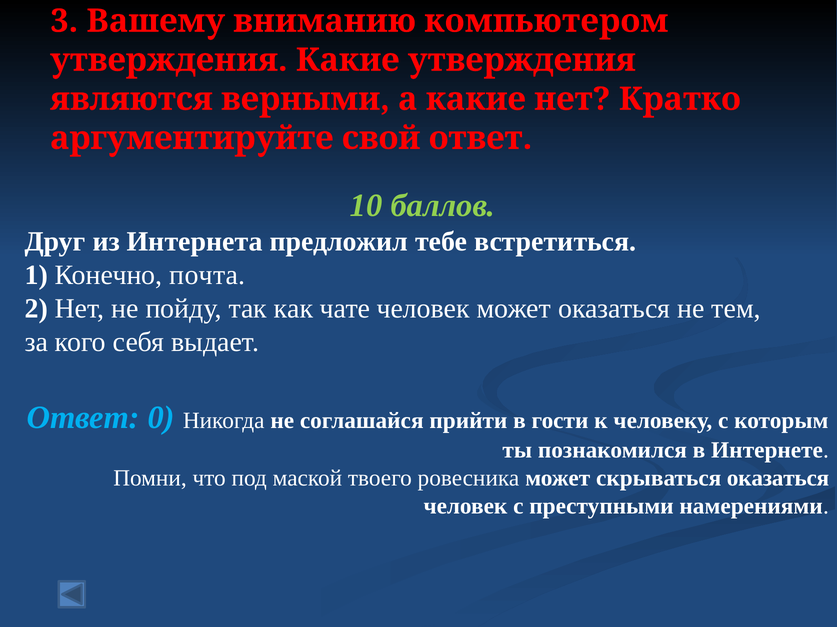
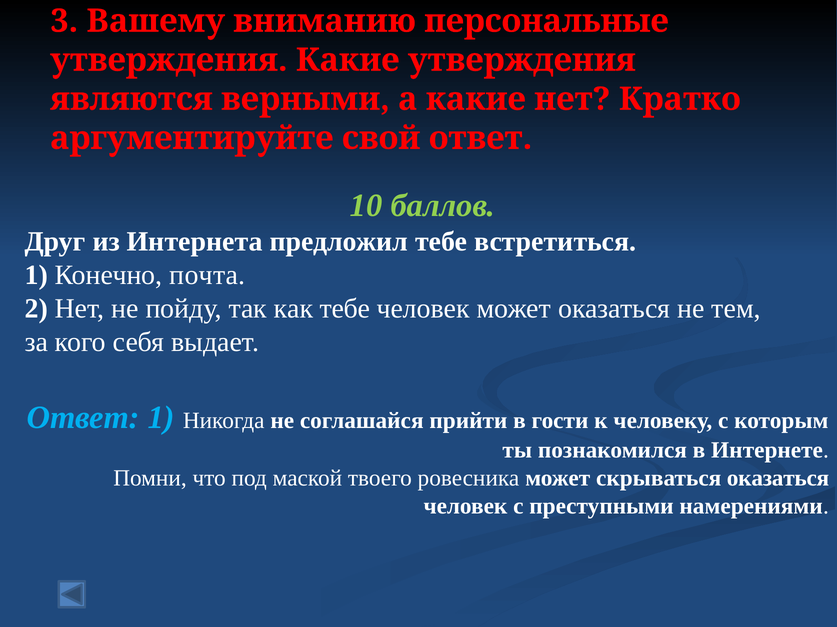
компьютером: компьютером -> персональные
как чате: чате -> тебе
Ответ 0: 0 -> 1
